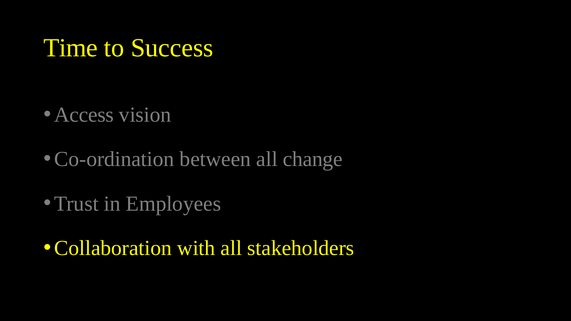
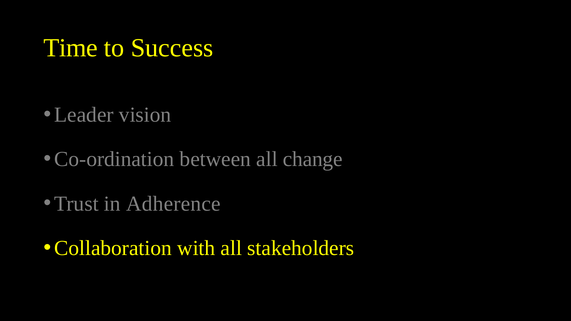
Access: Access -> Leader
Employees: Employees -> Adherence
